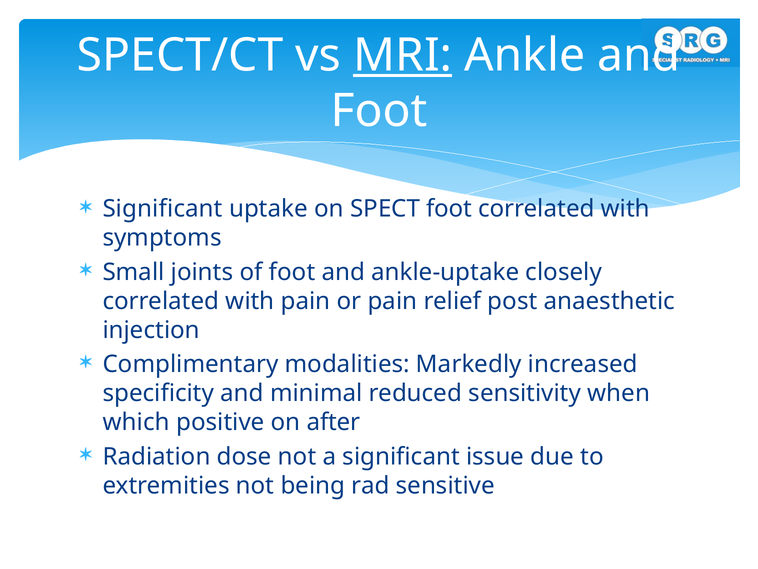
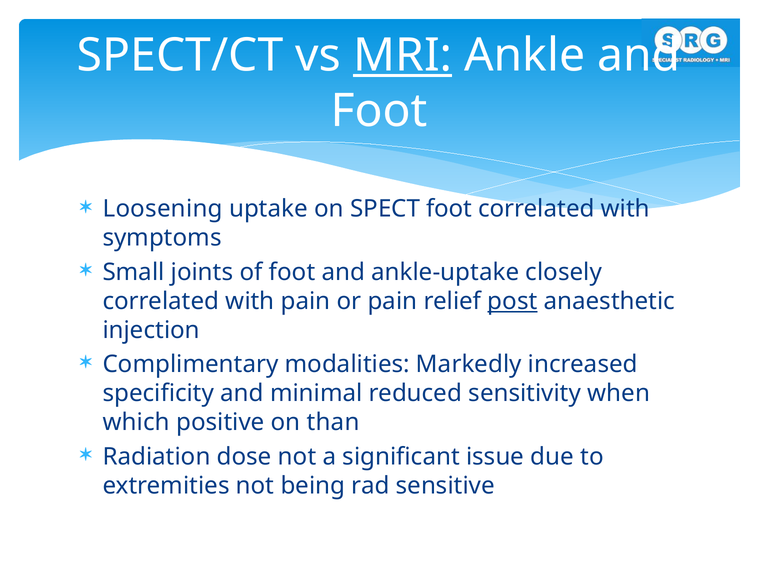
Significant at (163, 209): Significant -> Loosening
post underline: none -> present
after: after -> than
